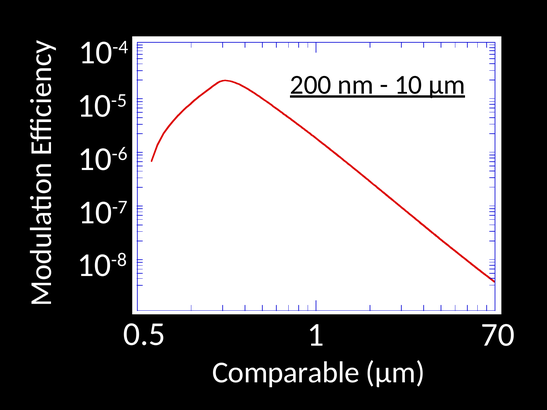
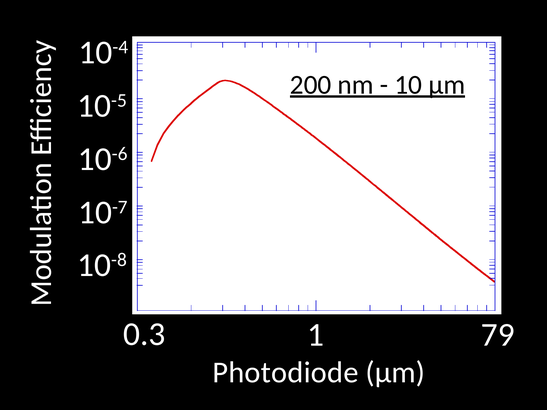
0.5: 0.5 -> 0.3
70: 70 -> 79
Comparable: Comparable -> Photodiode
